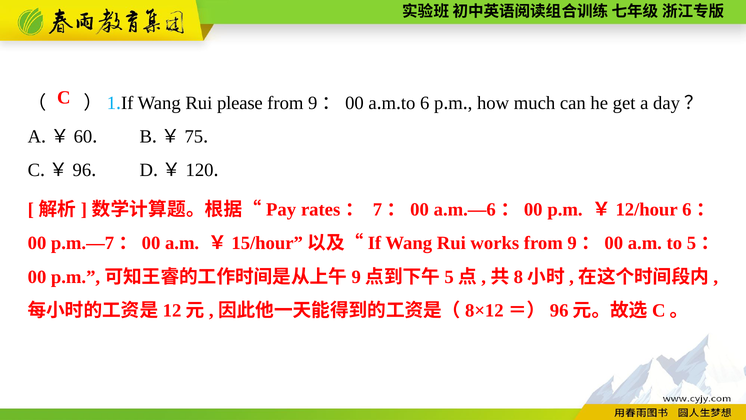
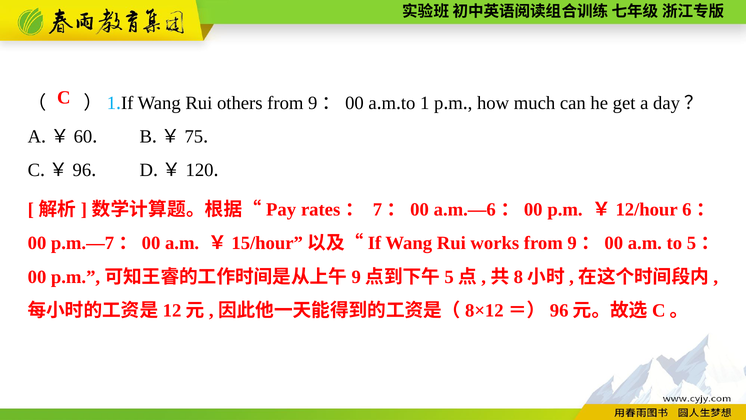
please: please -> others
to 6: 6 -> 1
